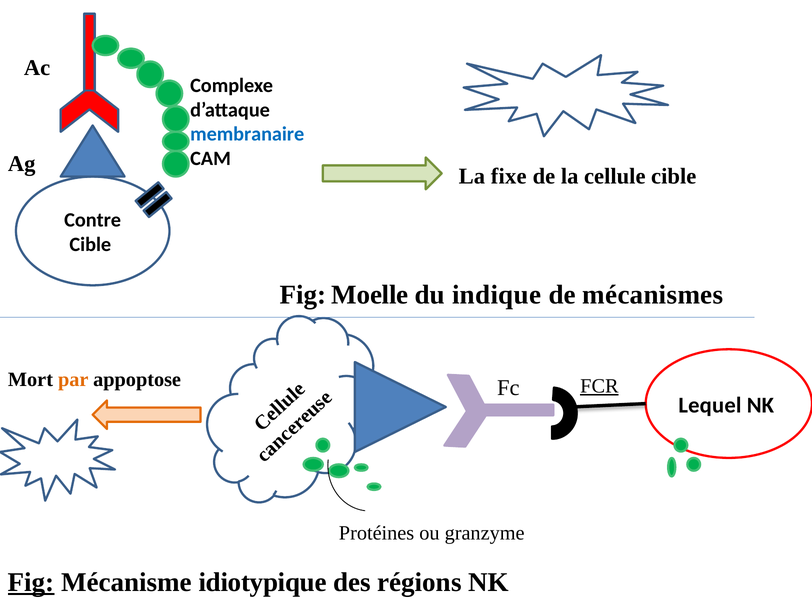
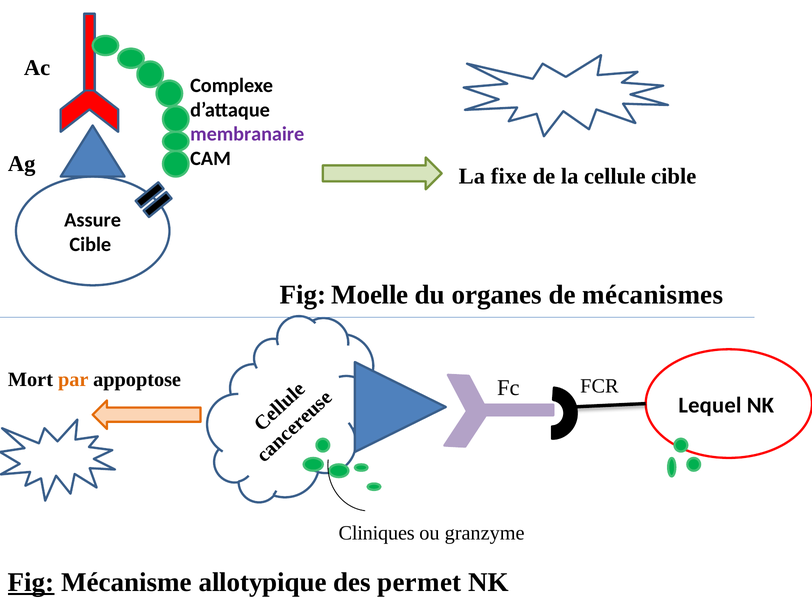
membranaire colour: blue -> purple
Contre: Contre -> Assure
indique: indique -> organes
FCR underline: present -> none
Protéines: Protéines -> Cliniques
idiotypique: idiotypique -> allotypique
régions: régions -> permet
